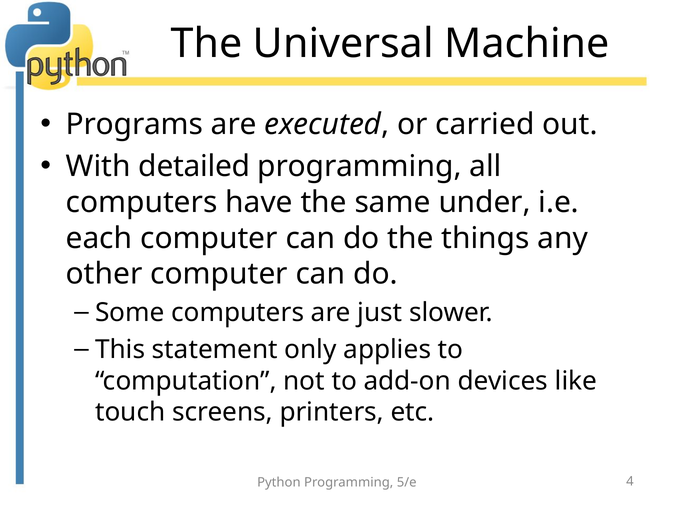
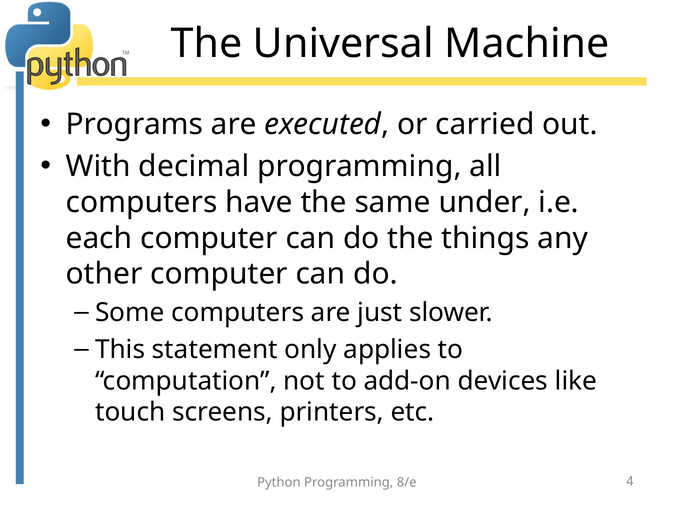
detailed: detailed -> decimal
5/e: 5/e -> 8/e
